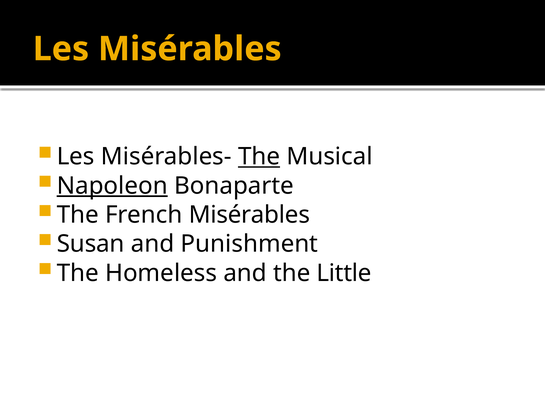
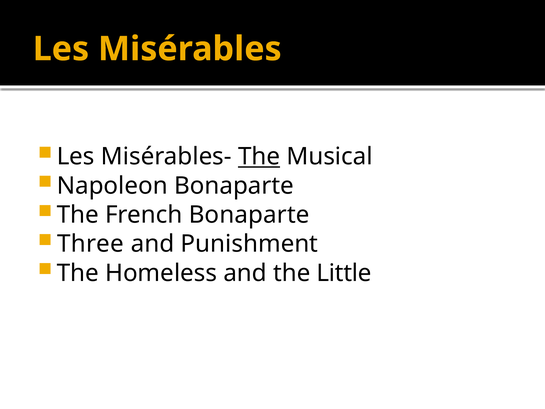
Napoleon underline: present -> none
French Misérables: Misérables -> Bonaparte
Susan: Susan -> Three
